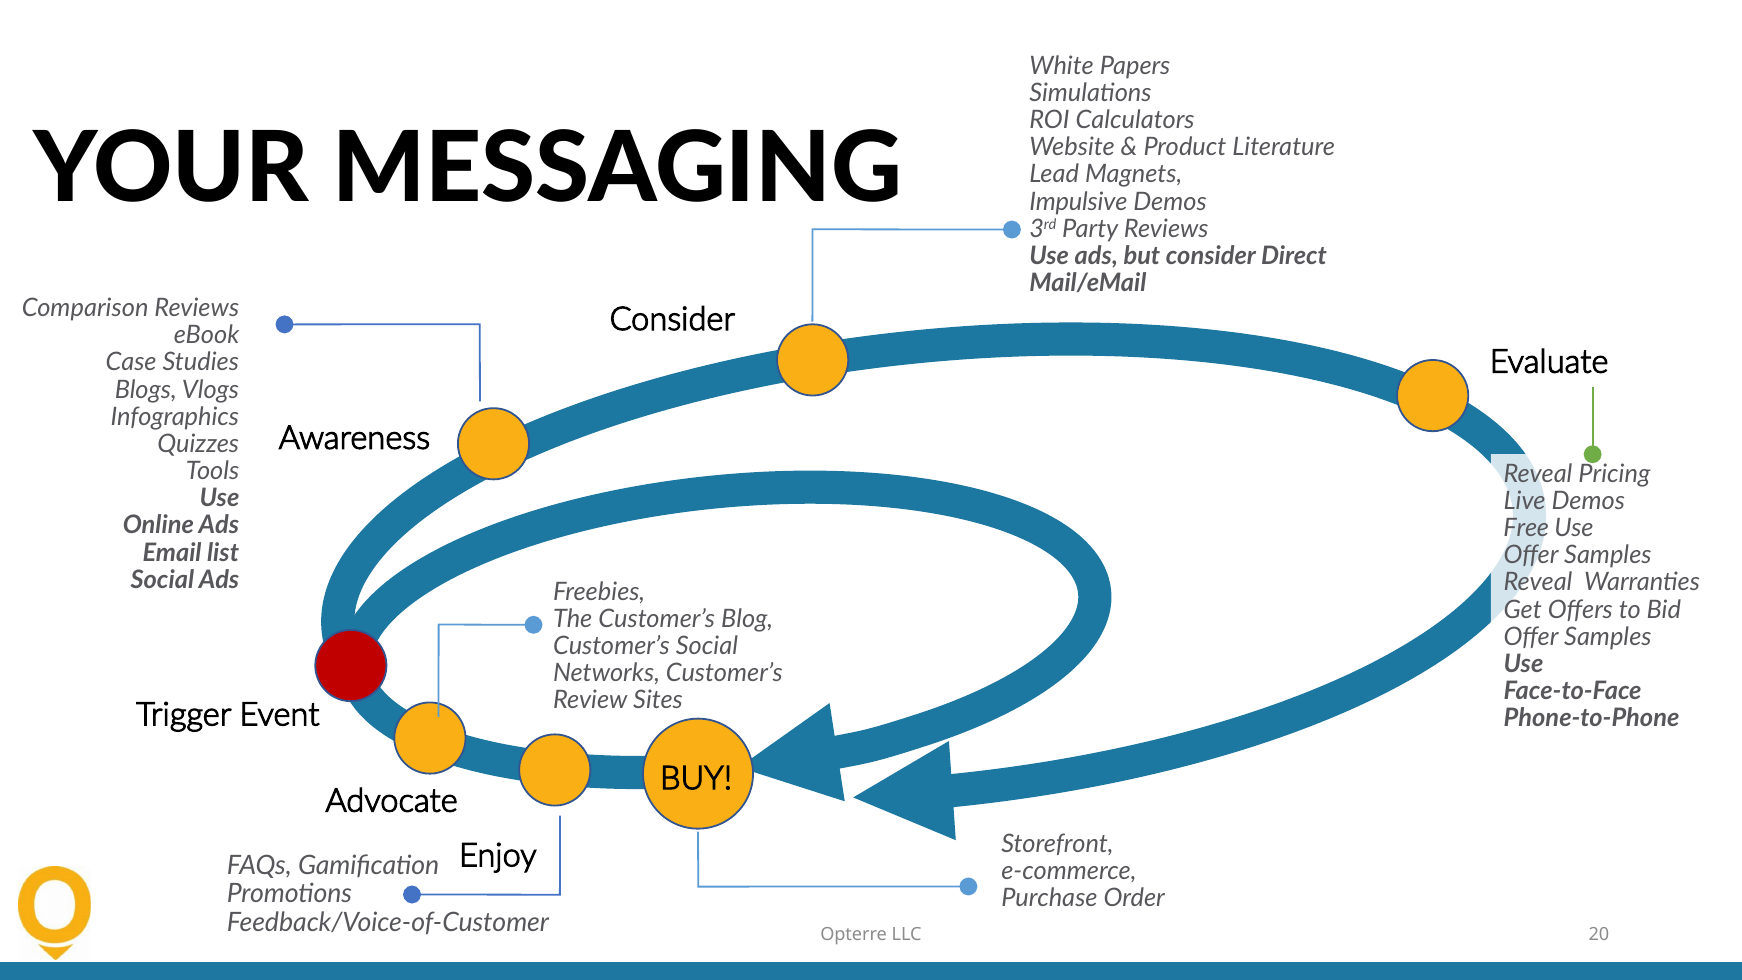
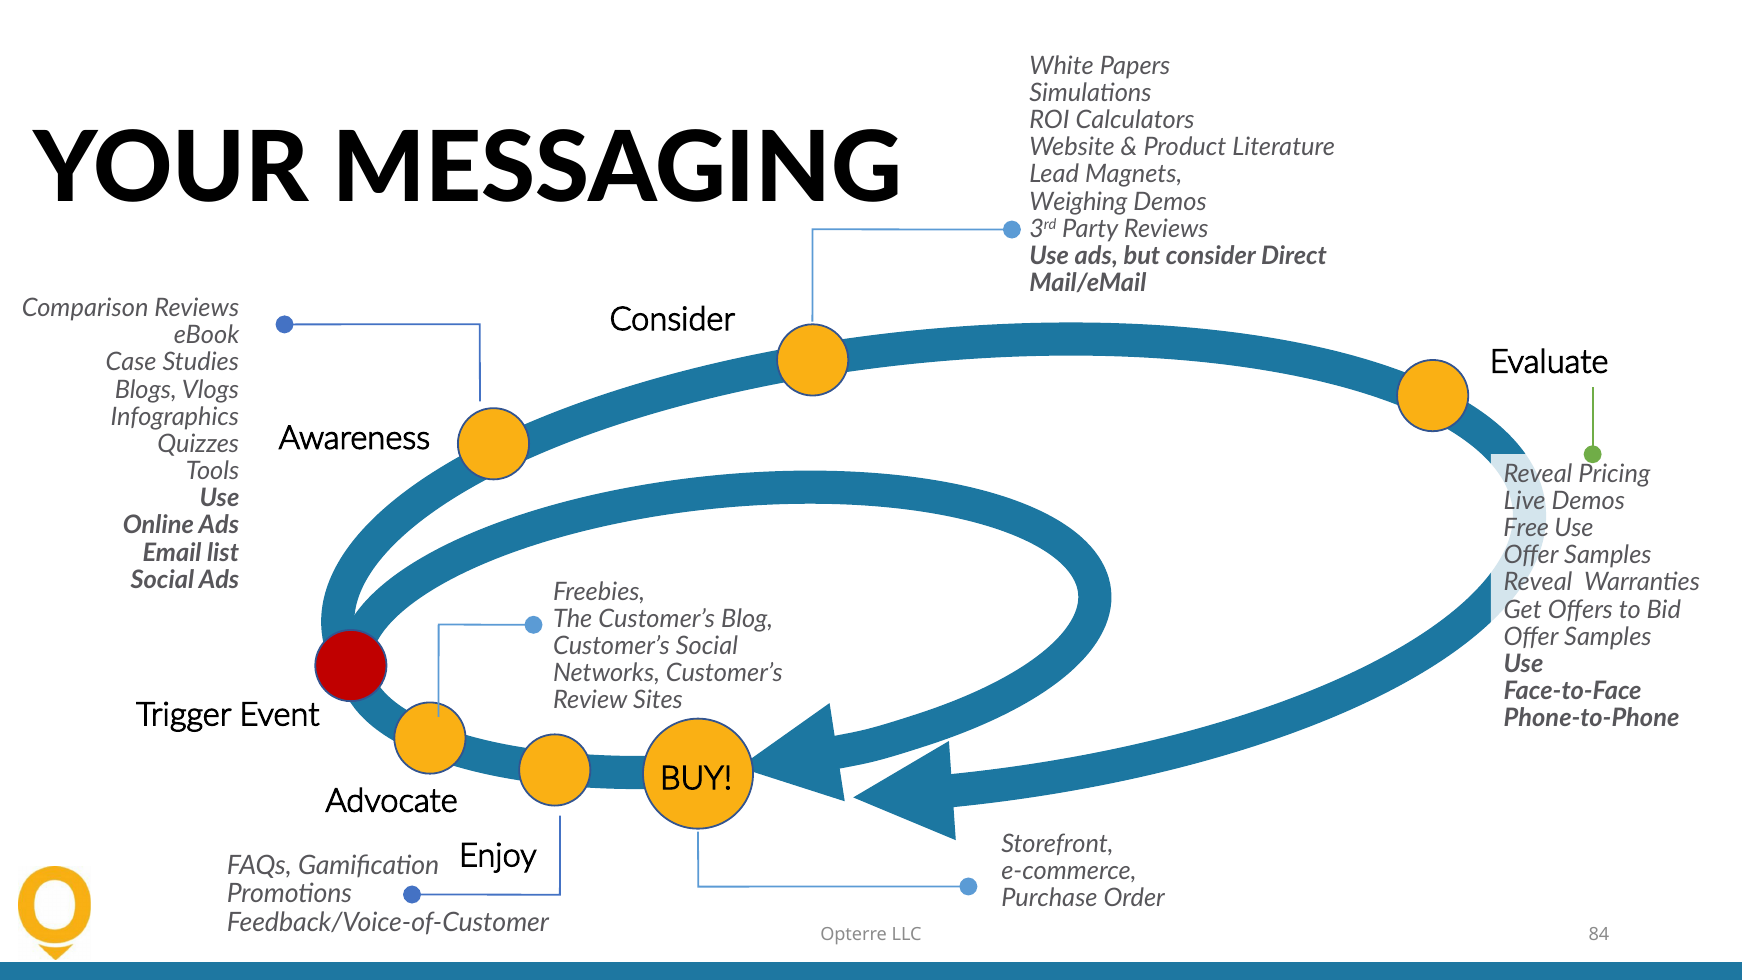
Impulsive: Impulsive -> Weighing
20: 20 -> 84
